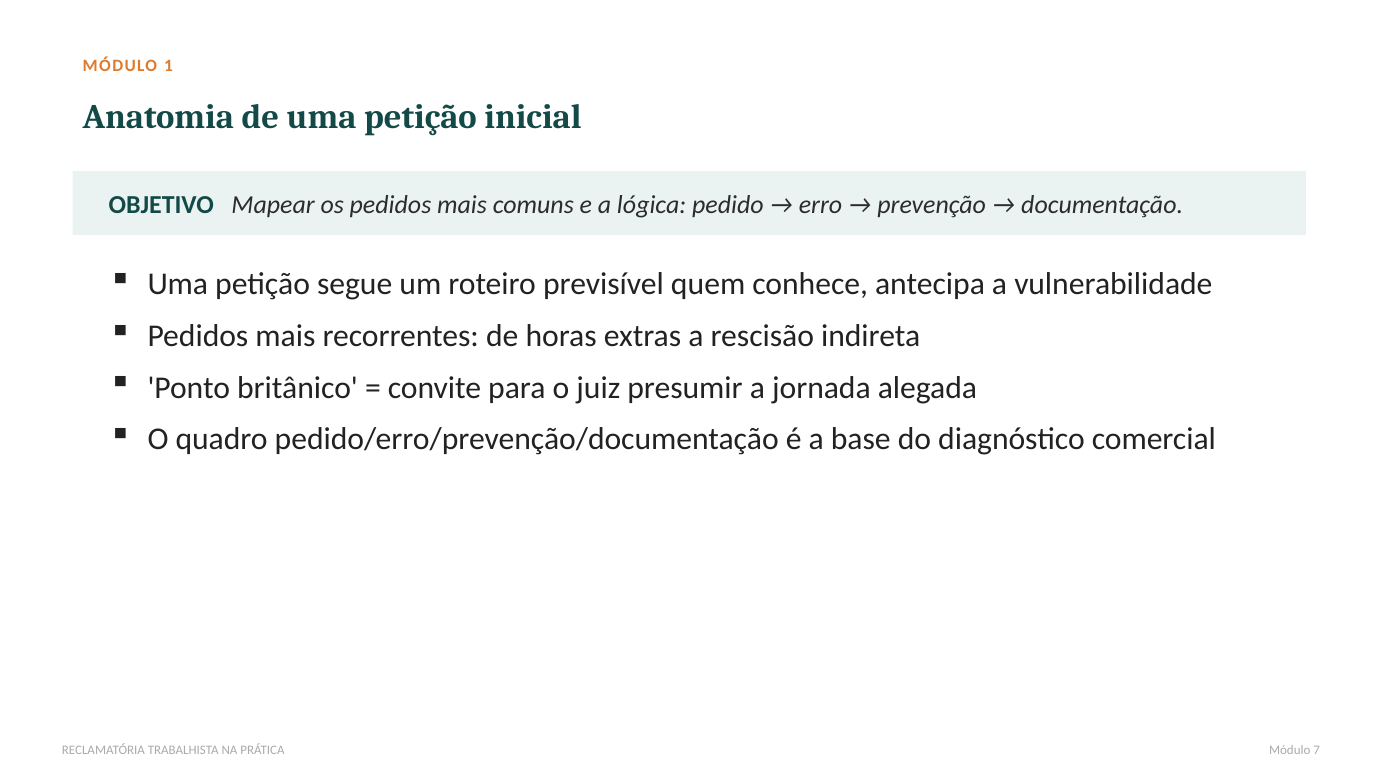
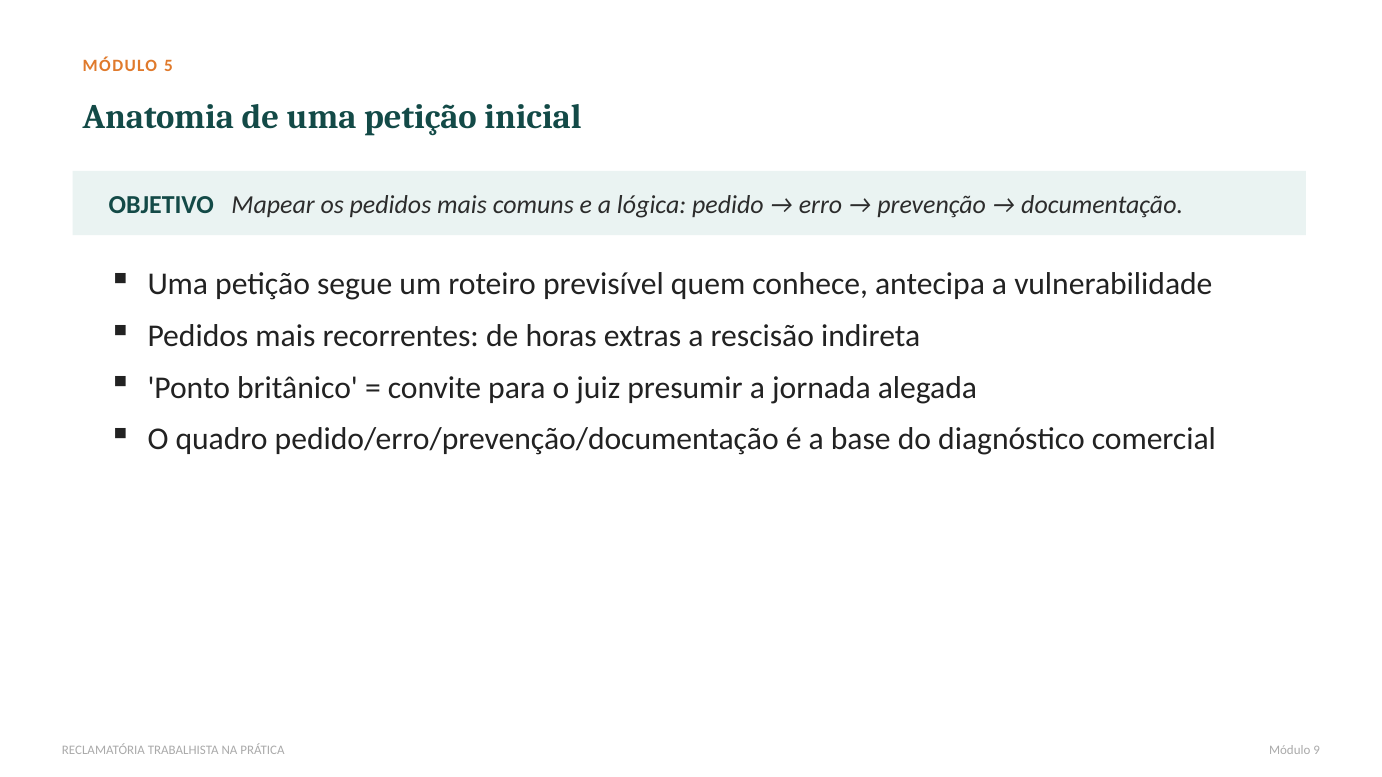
1: 1 -> 5
7: 7 -> 9
